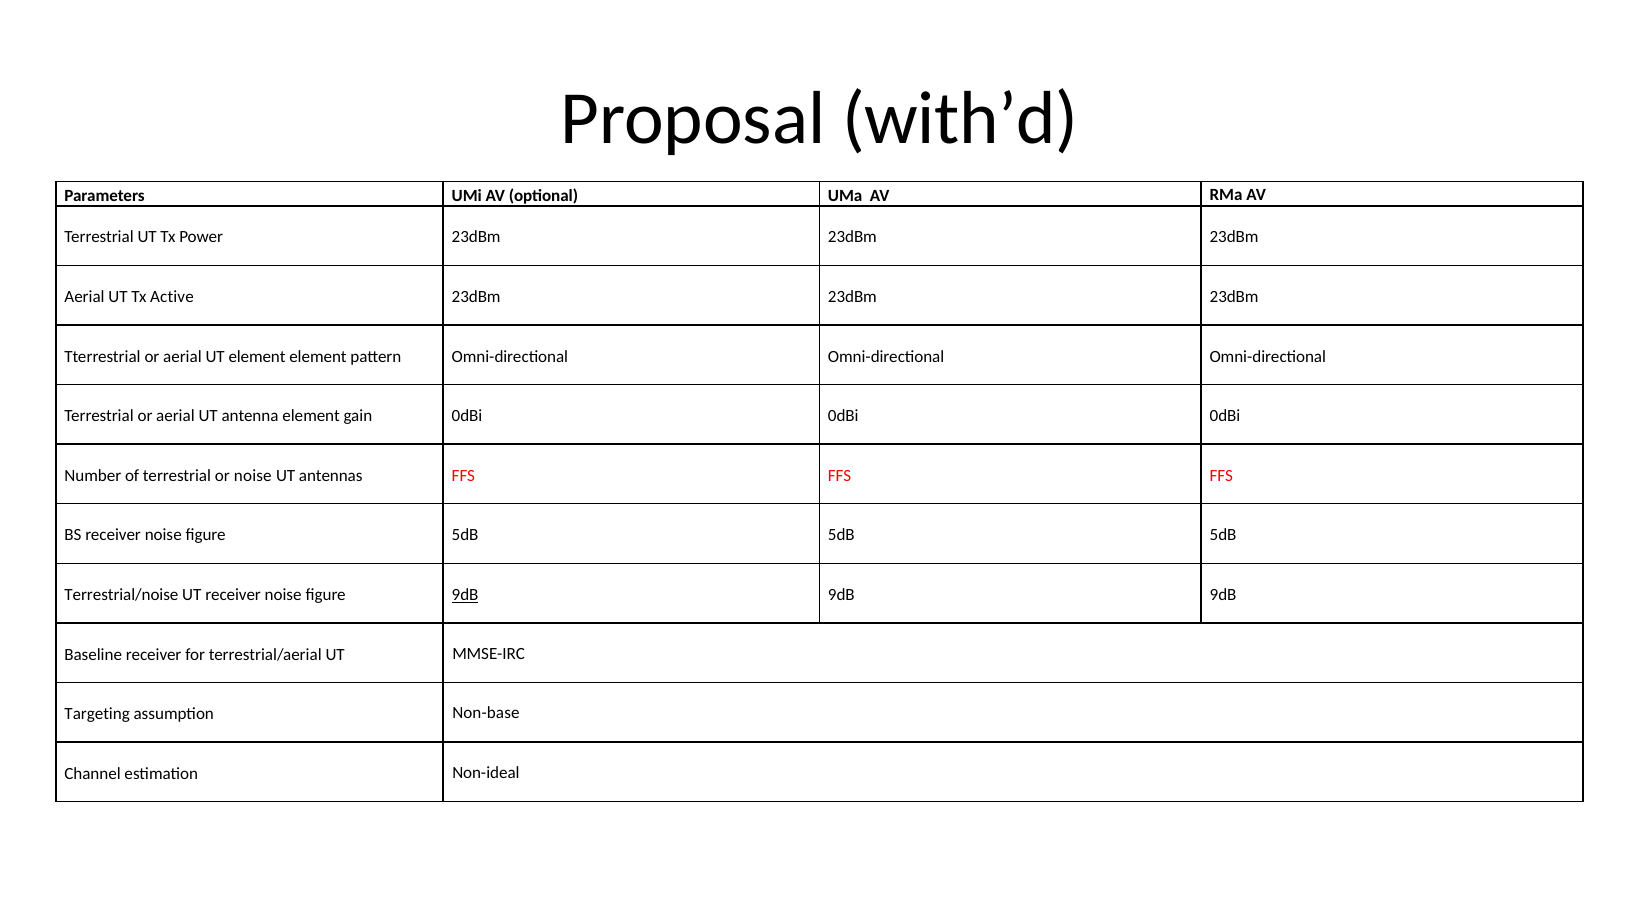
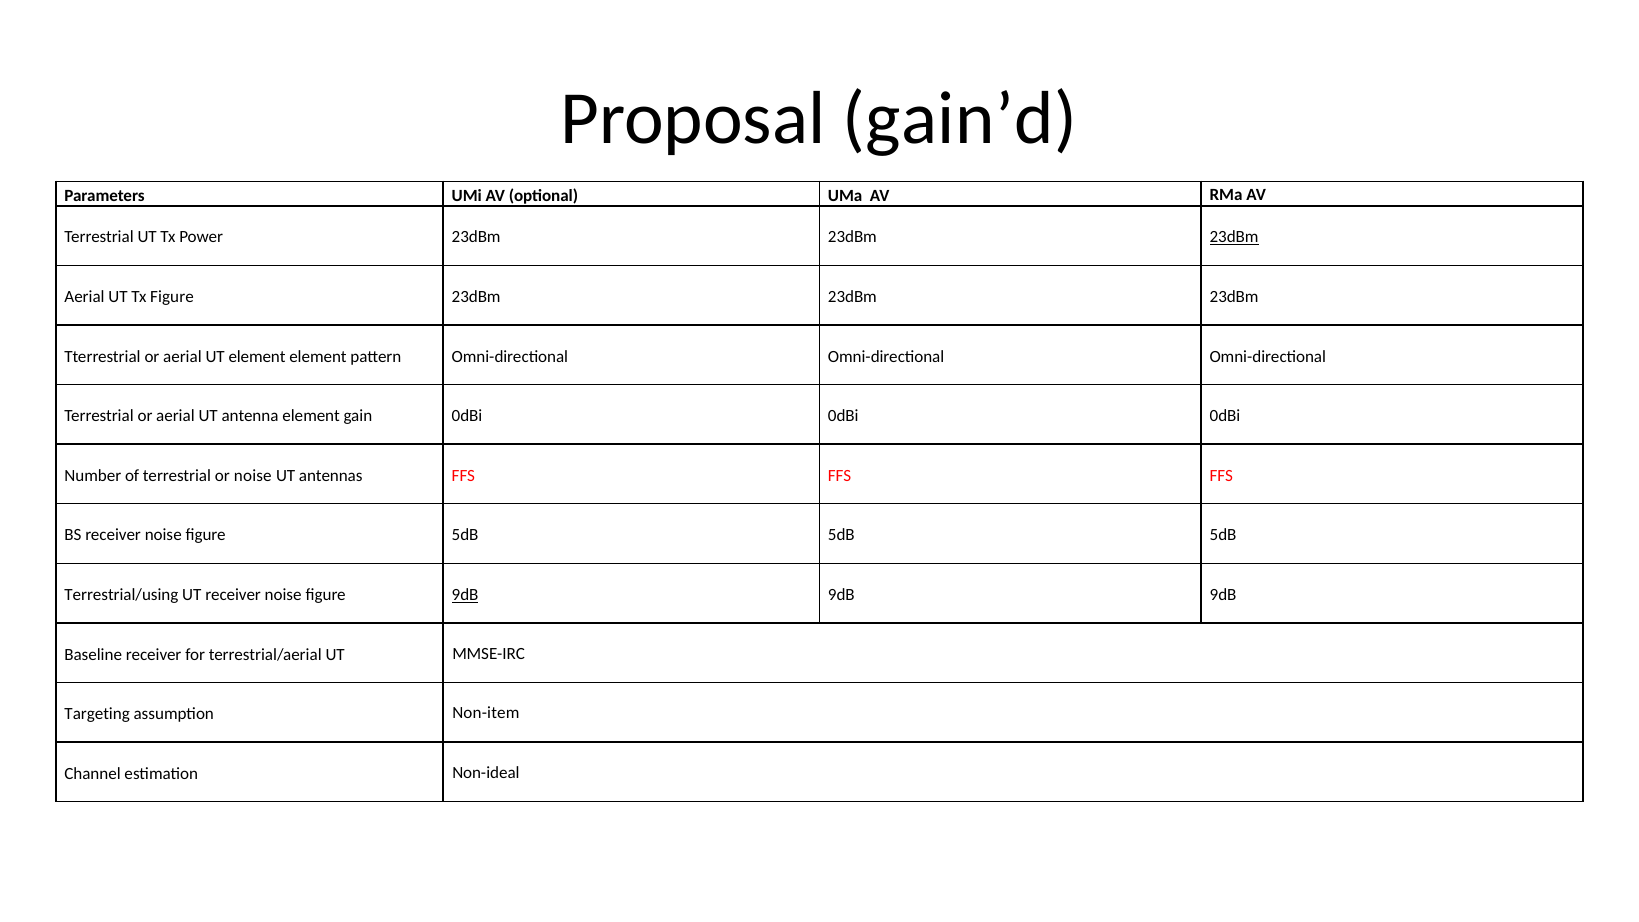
with’d: with’d -> gain’d
23dBm at (1234, 237) underline: none -> present
Tx Active: Active -> Figure
Terrestrial/noise: Terrestrial/noise -> Terrestrial/using
Non-base: Non-base -> Non-item
